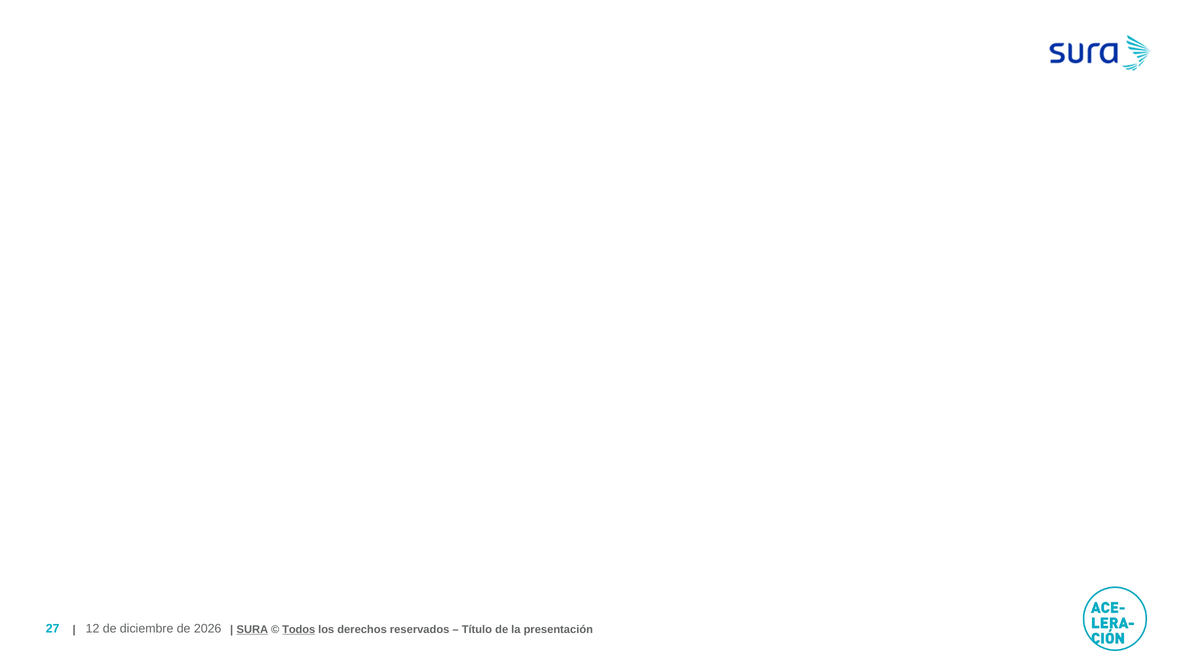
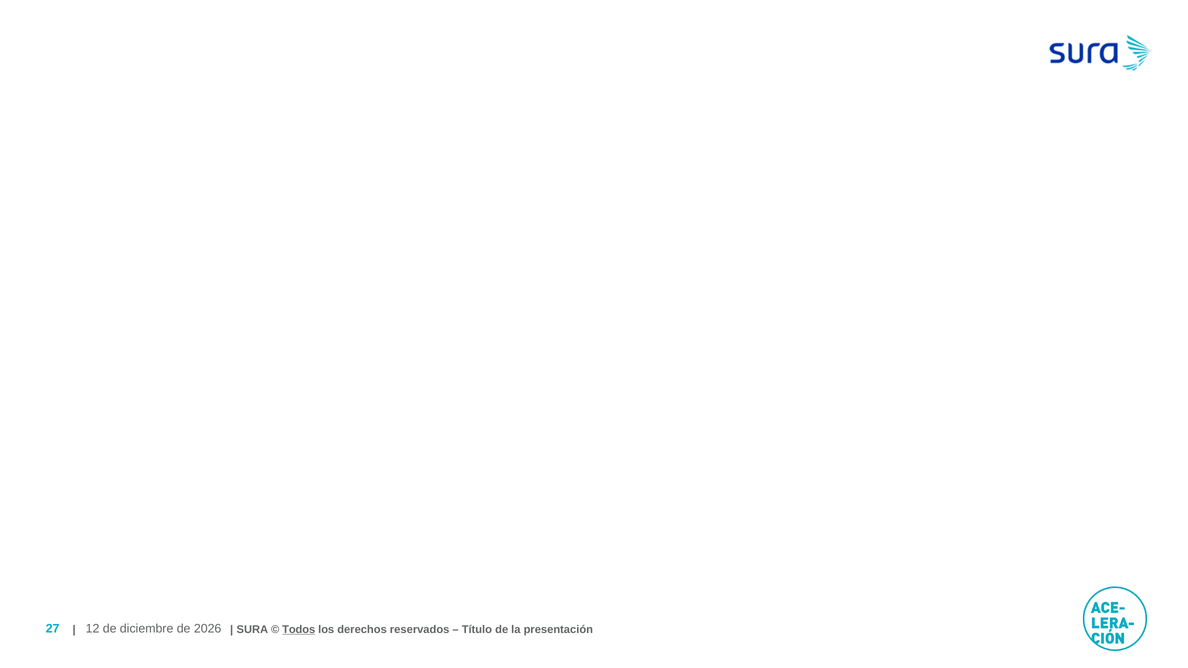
SURA underline: present -> none
